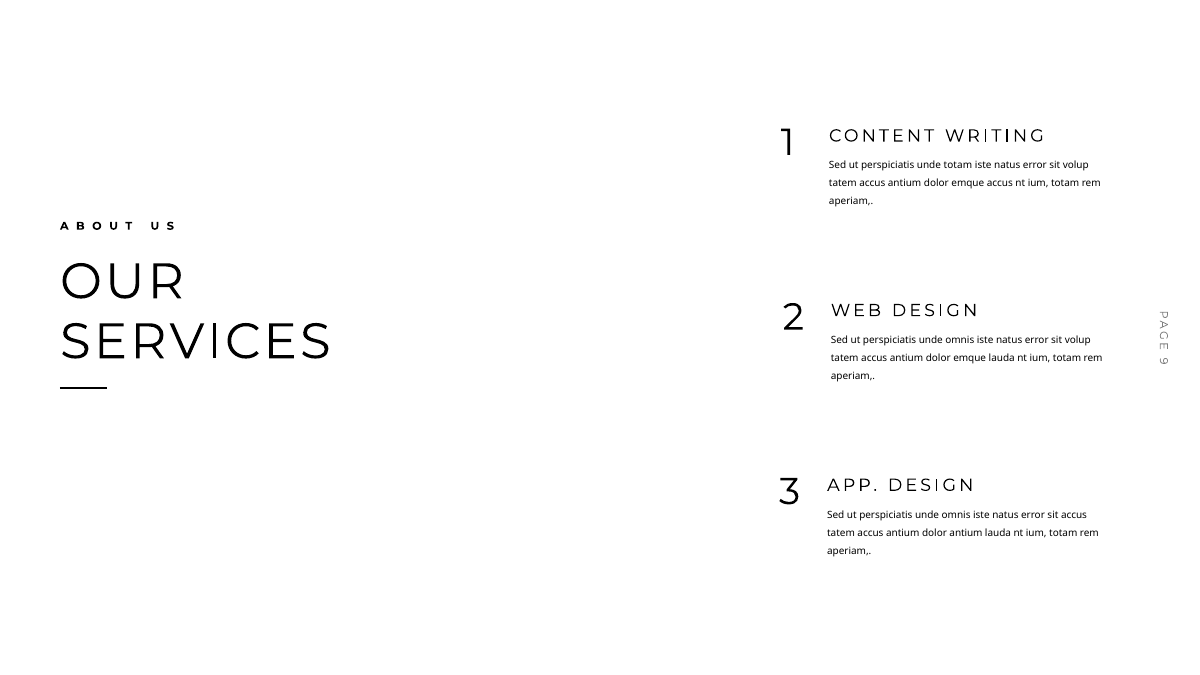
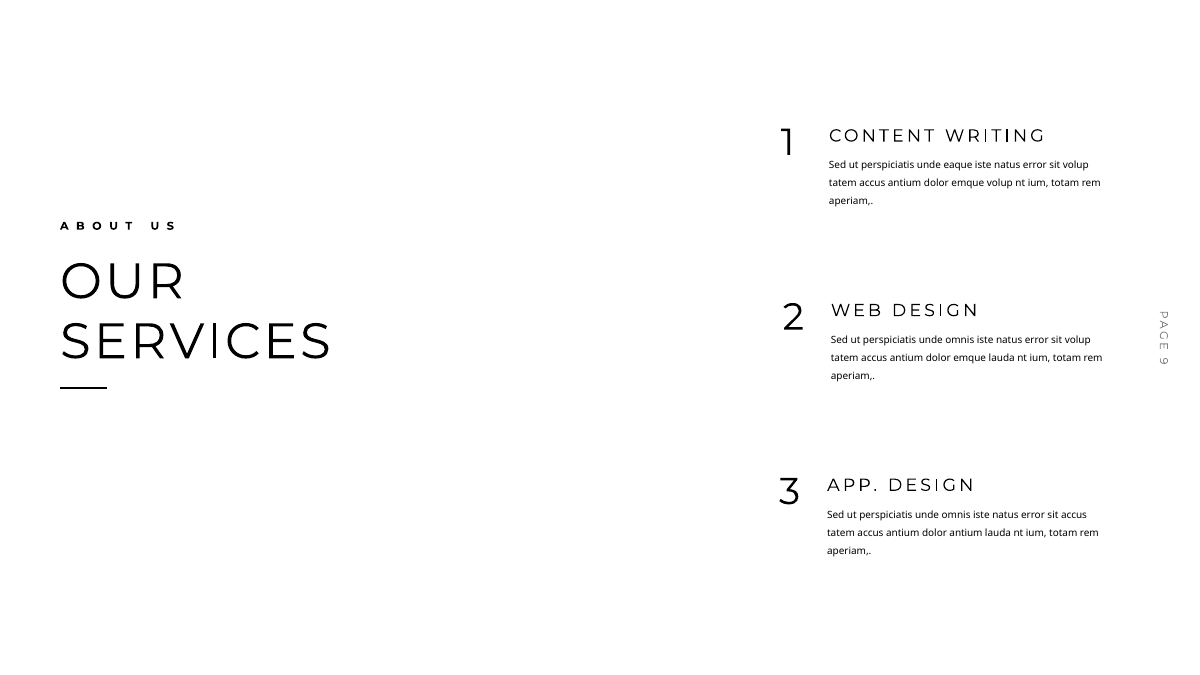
unde totam: totam -> eaque
emque accus: accus -> volup
